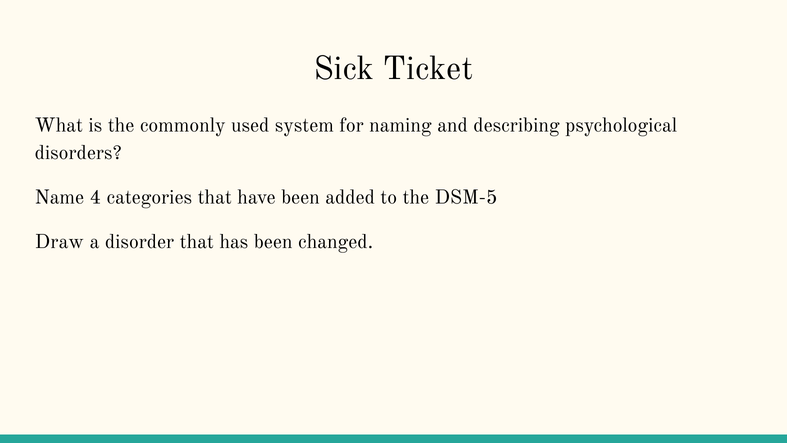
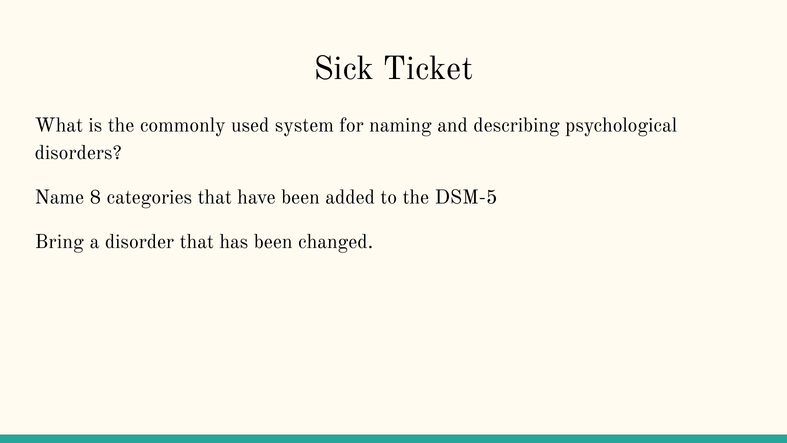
4: 4 -> 8
Draw: Draw -> Bring
